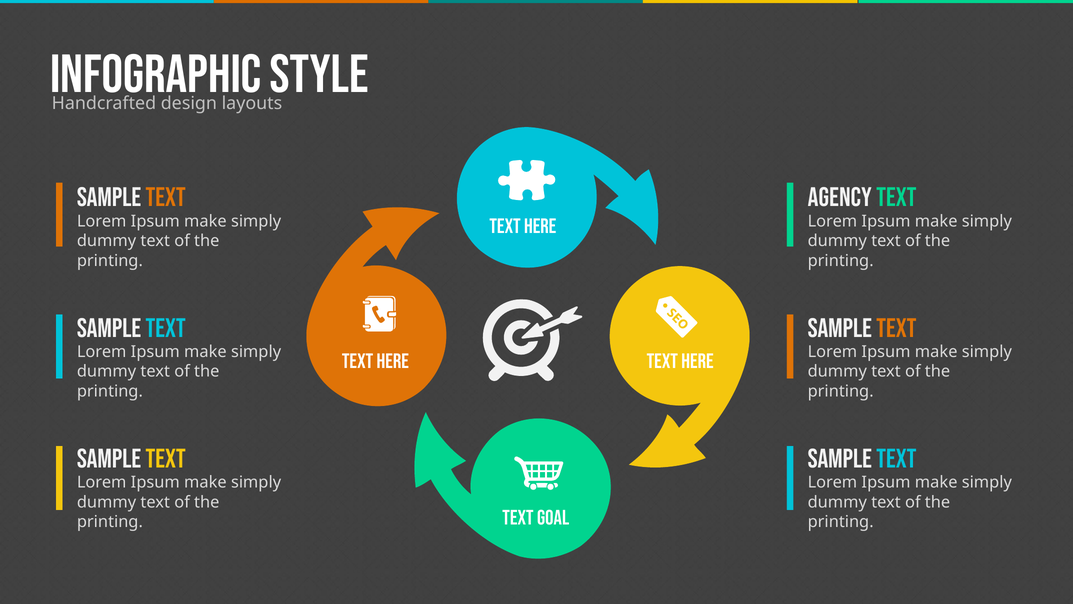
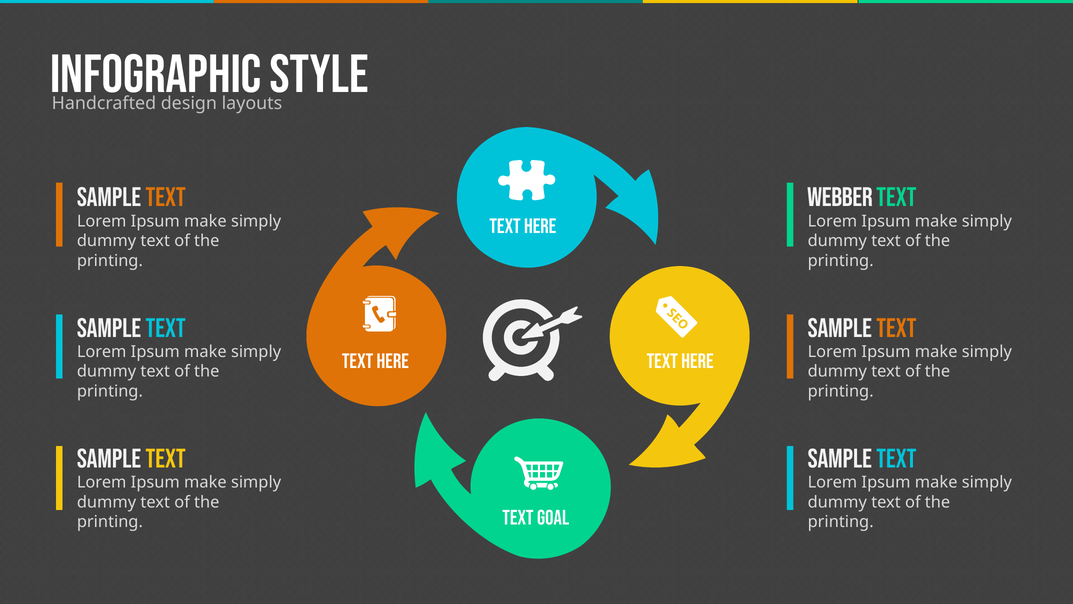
AGENCY: AGENCY -> WEBBER
